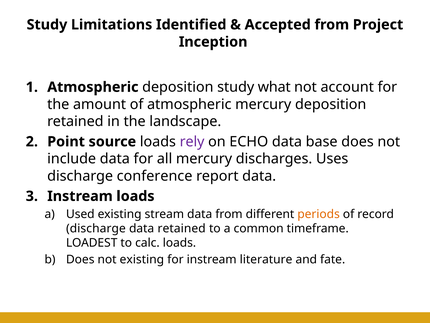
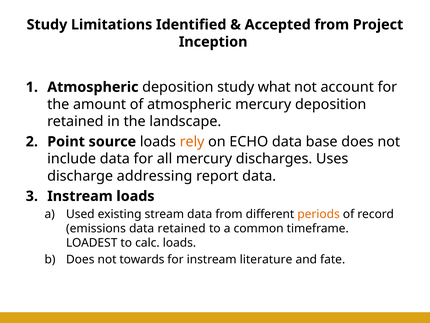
rely colour: purple -> orange
conference: conference -> addressing
discharge at (96, 228): discharge -> emissions
not existing: existing -> towards
